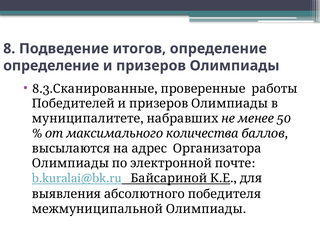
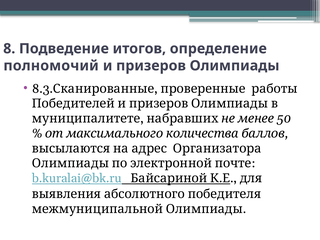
определение at (51, 66): определение -> полномочий
